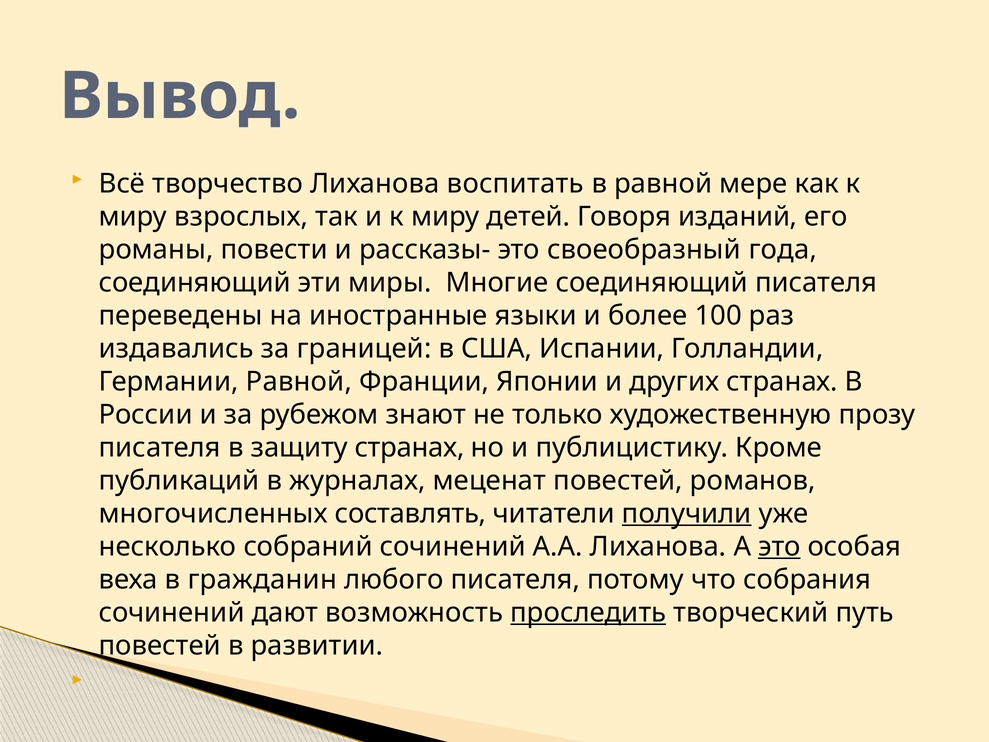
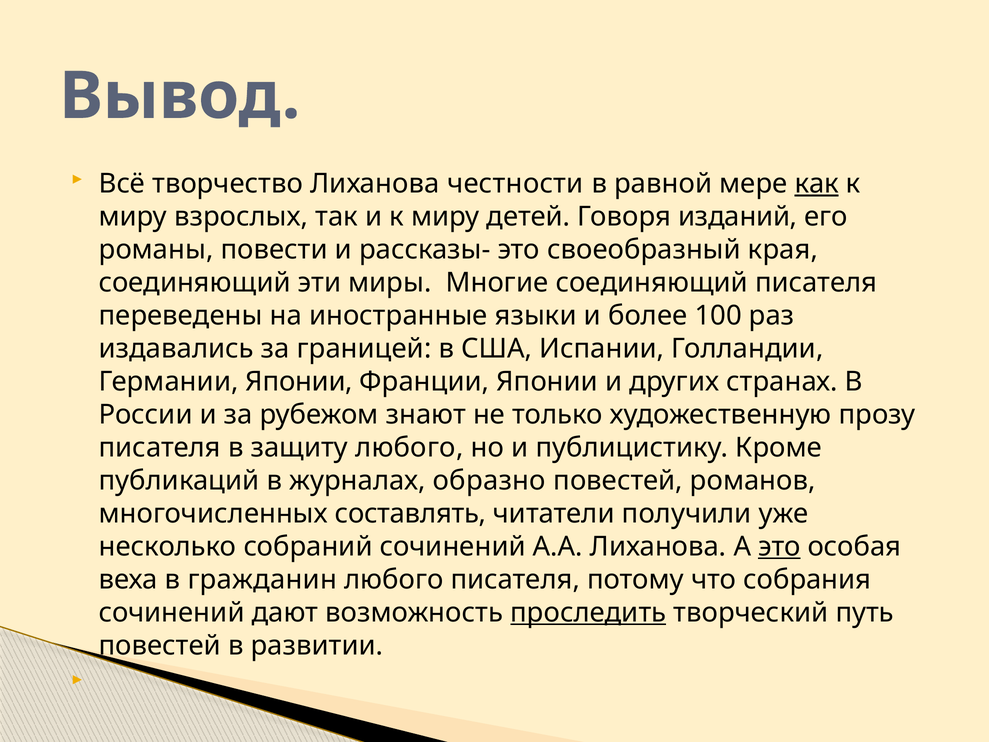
воспитать: воспитать -> честности
как underline: none -> present
года: года -> края
Германии Равной: Равной -> Японии
защиту странах: странах -> любого
меценат: меценат -> образно
получили underline: present -> none
